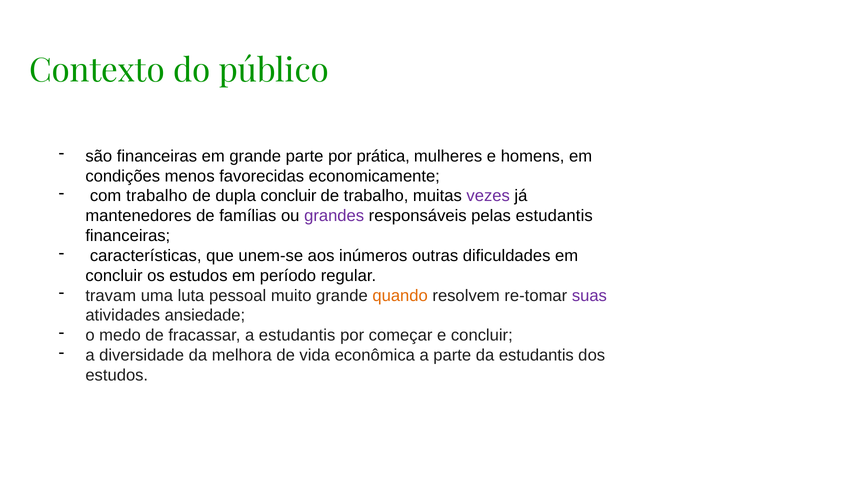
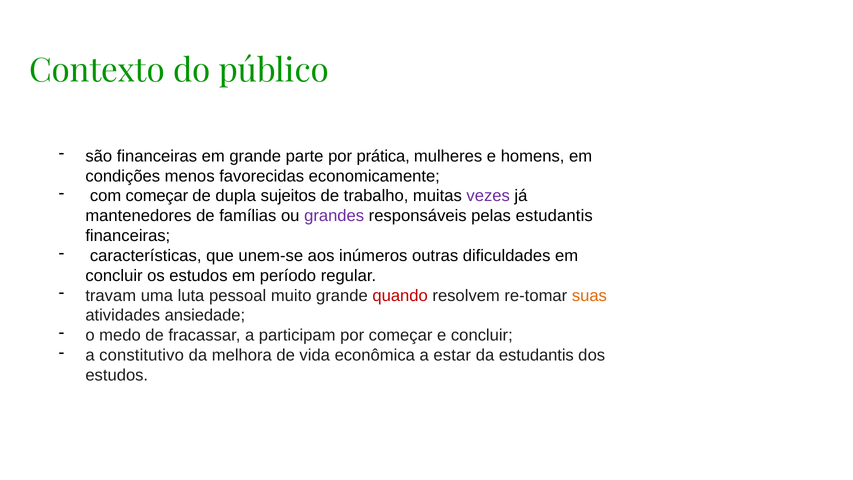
com trabalho: trabalho -> começar
dupla concluir: concluir -> sujeitos
quando colour: orange -> red
suas colour: purple -> orange
a estudantis: estudantis -> participam
diversidade: diversidade -> constitutivo
a parte: parte -> estar
